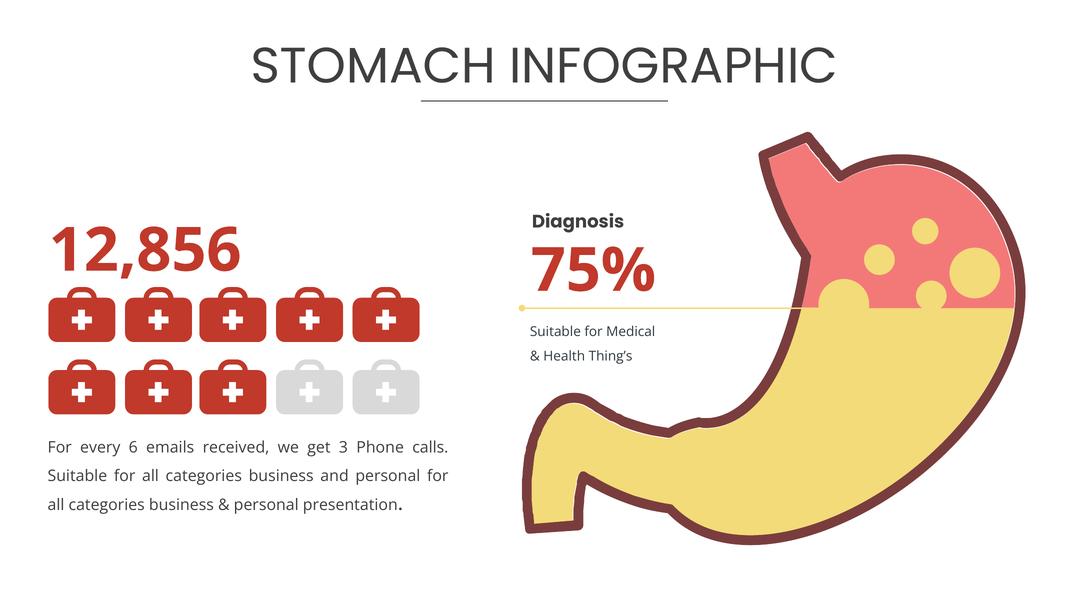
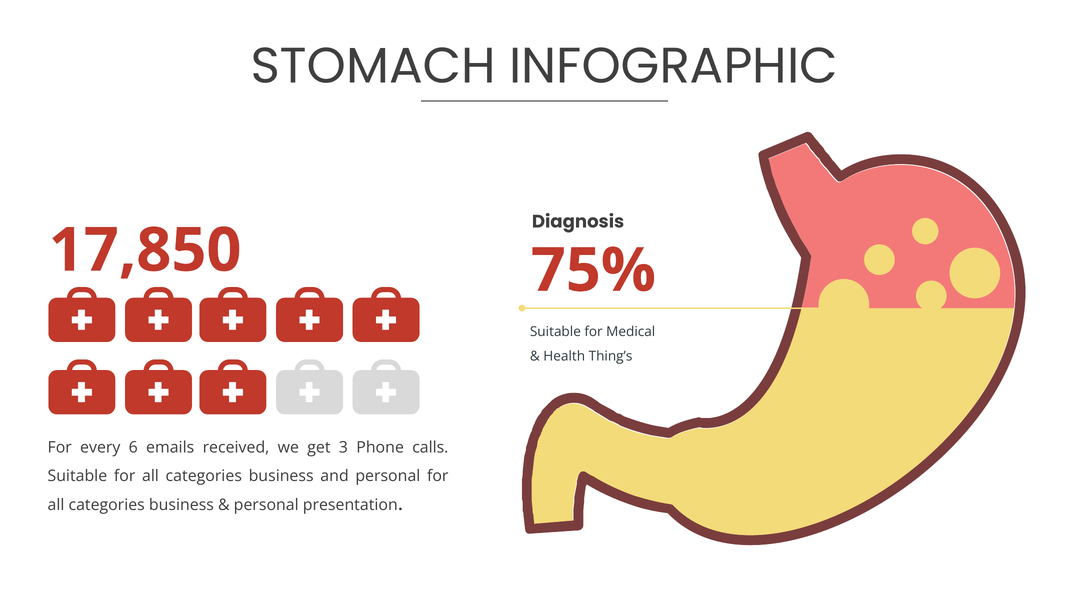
12,856: 12,856 -> 17,850
